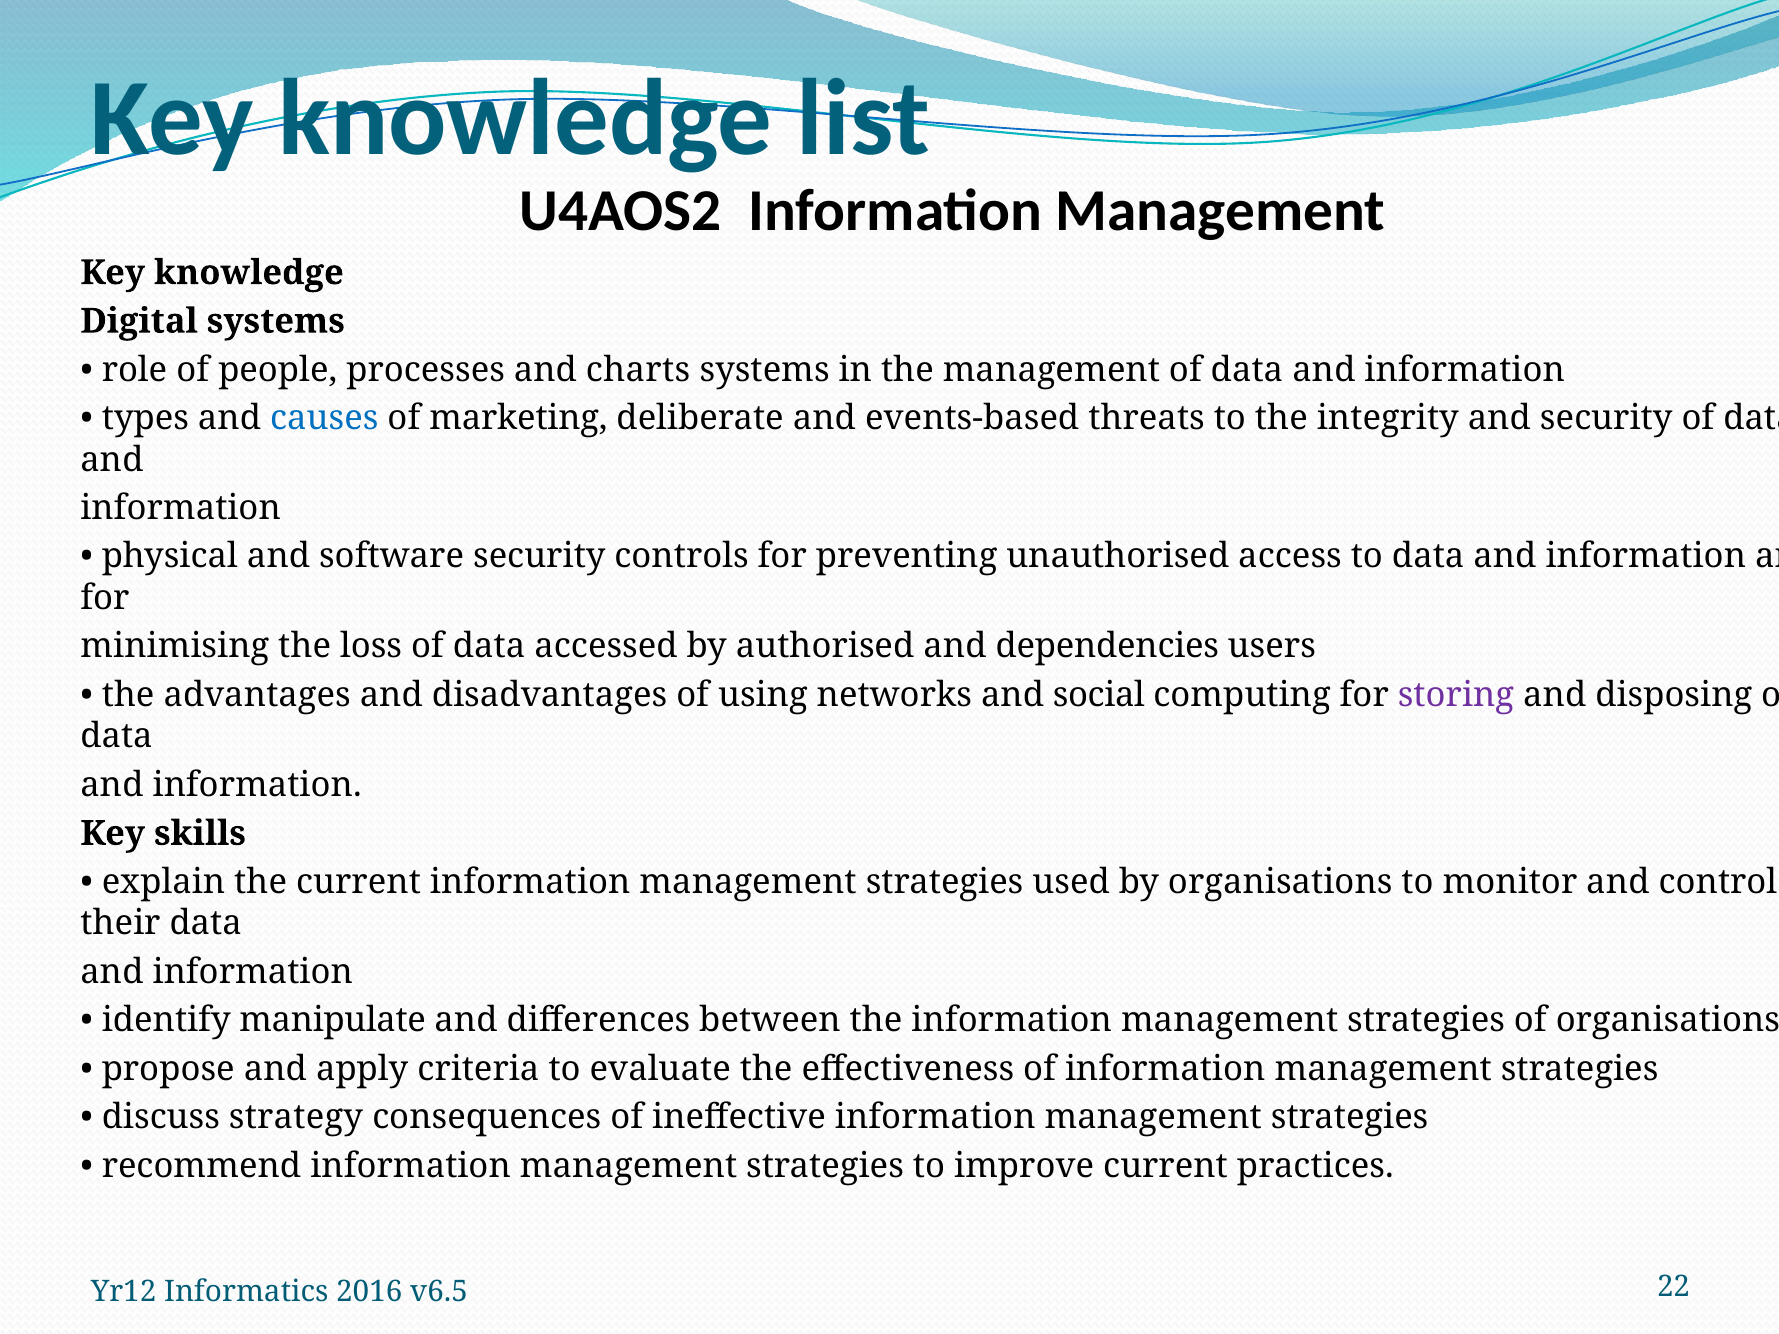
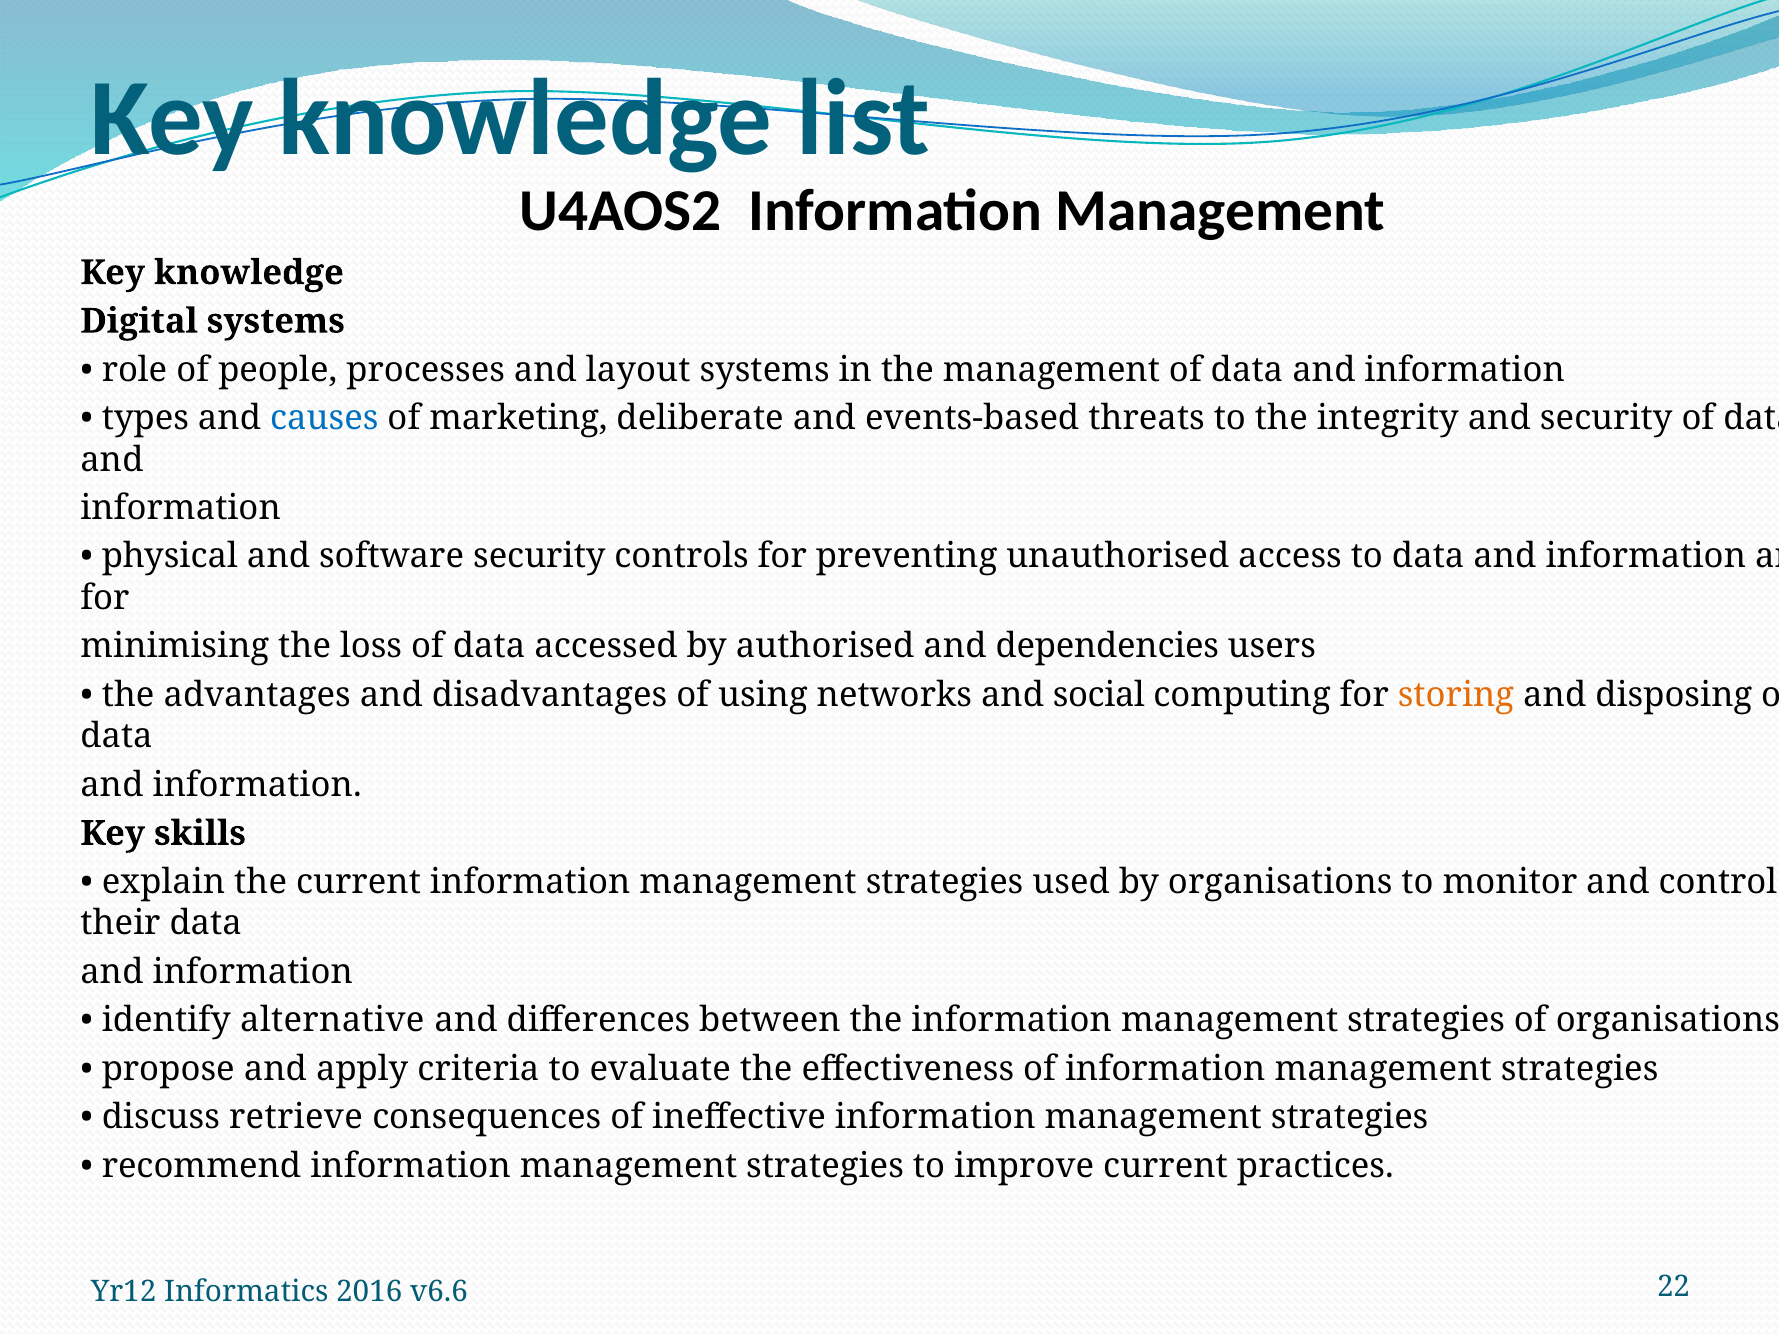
charts: charts -> layout
storing colour: purple -> orange
manipulate: manipulate -> alternative
strategy: strategy -> retrieve
v6.5: v6.5 -> v6.6
